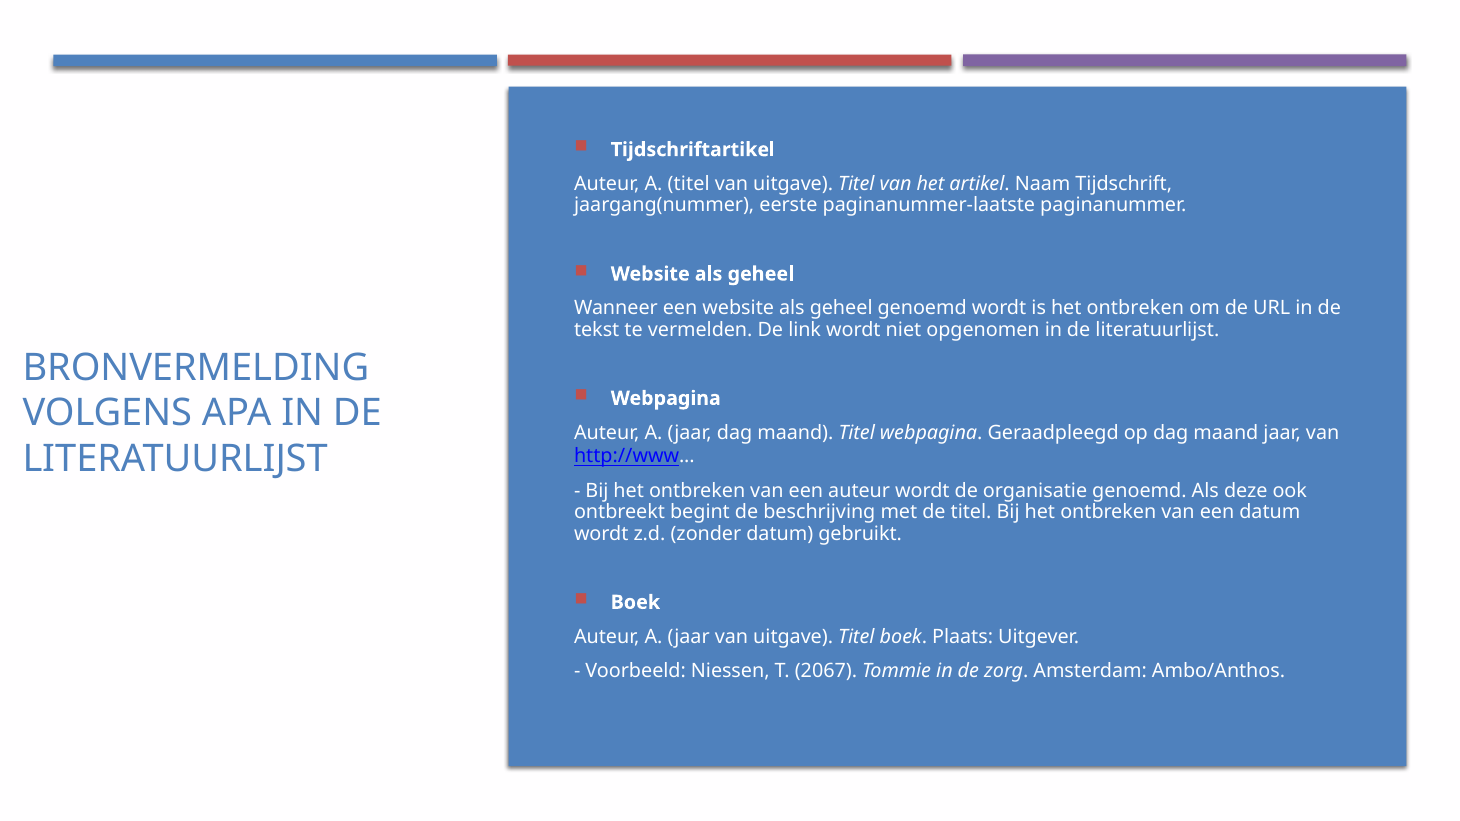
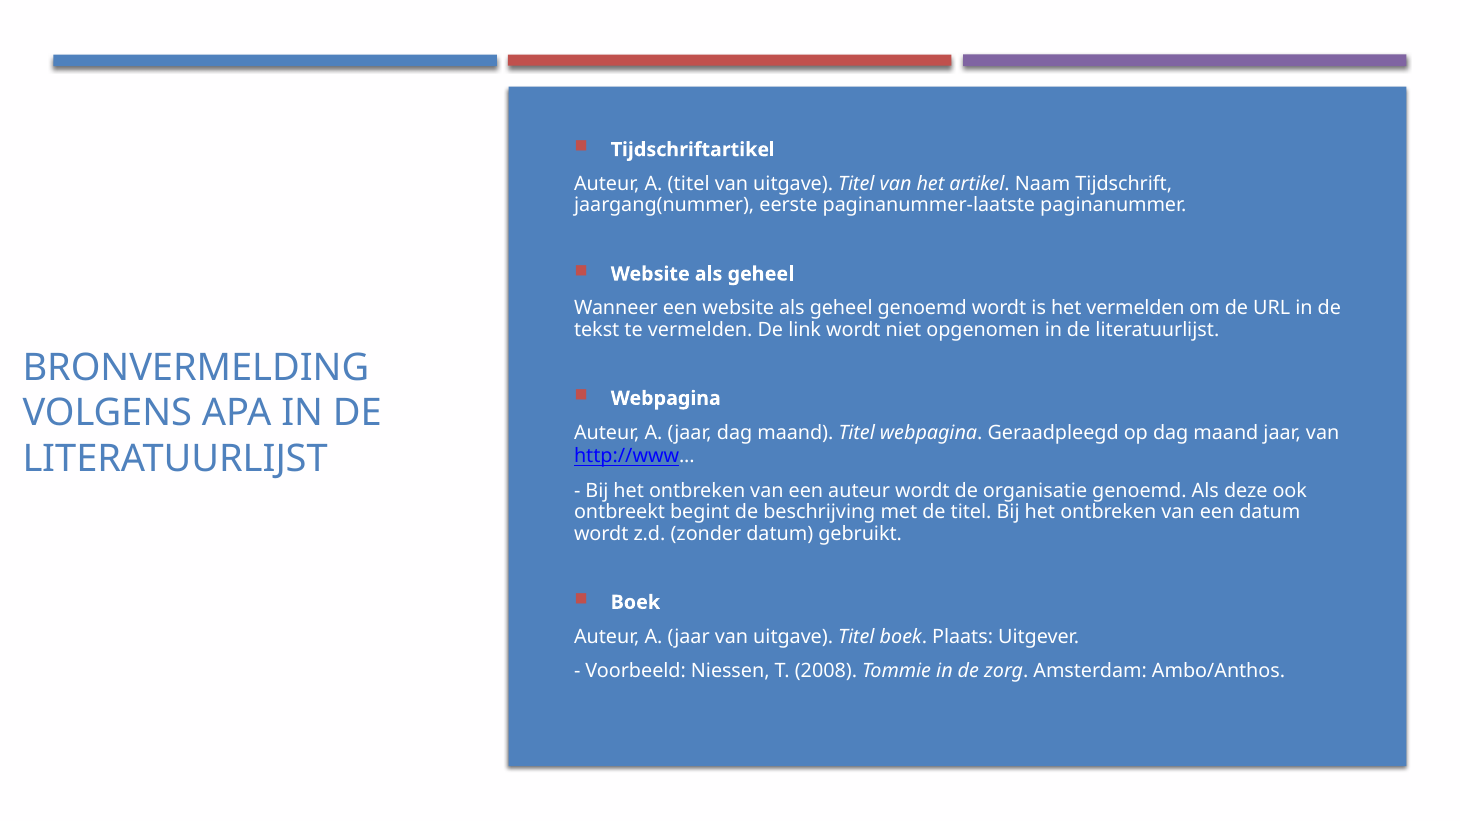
is het ontbreken: ontbreken -> vermelden
2067: 2067 -> 2008
